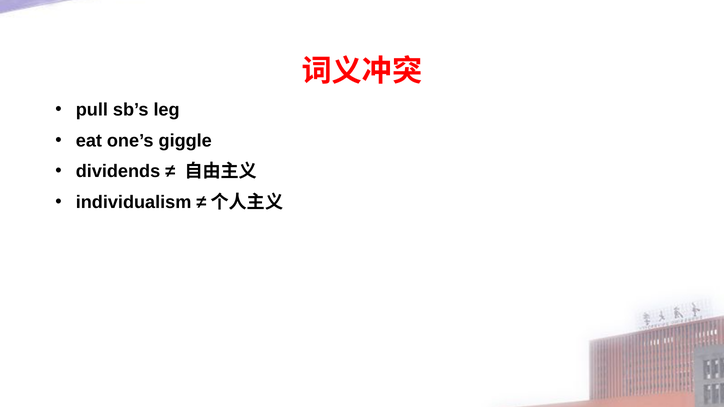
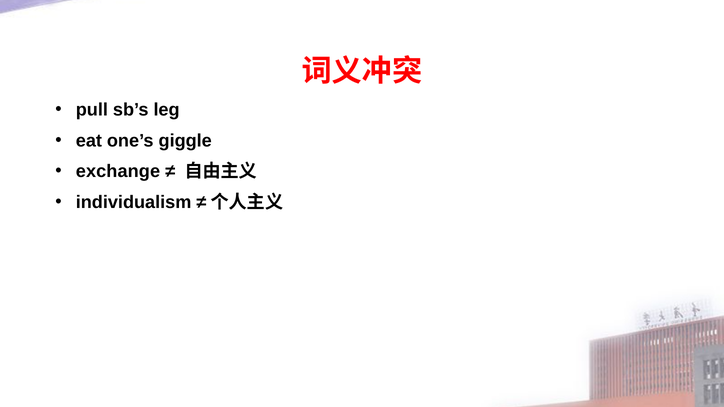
dividends: dividends -> exchange
